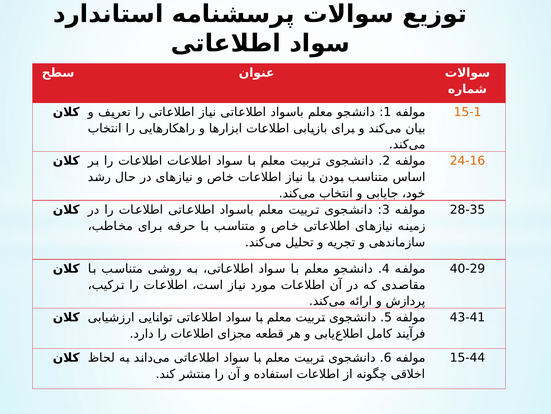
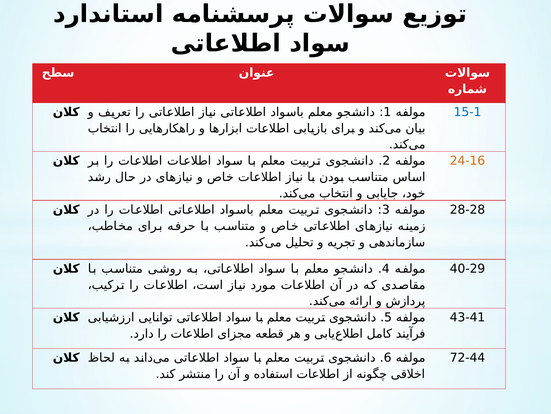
15-1 colour: orange -> blue
28-35: 28-35 -> 28-28
15-44: 15-44 -> 72-44
